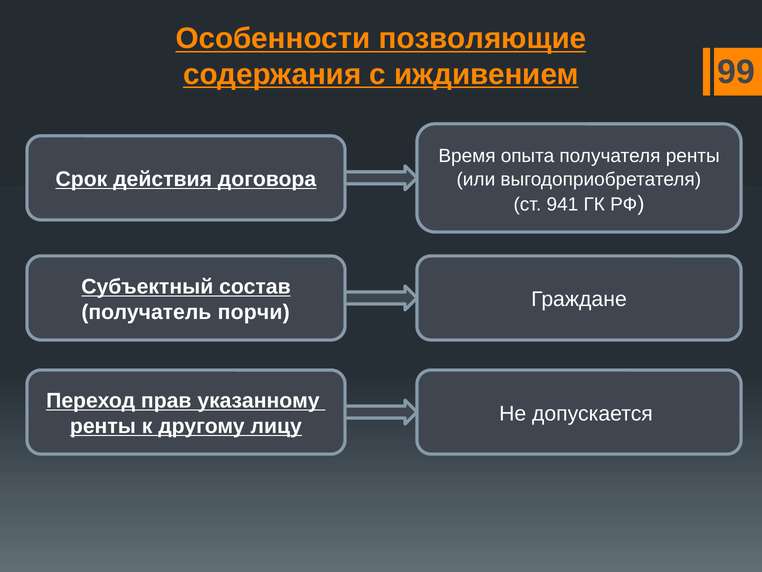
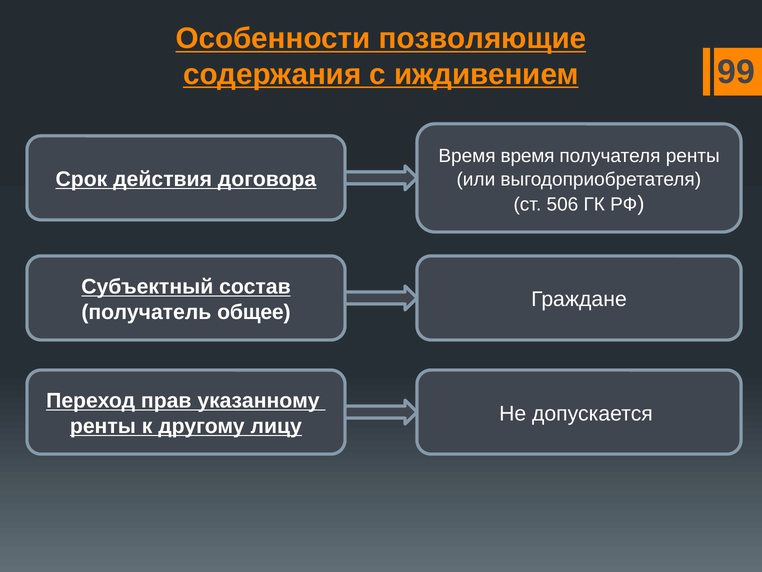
Время опыта: опыта -> время
941: 941 -> 506
порчи: порчи -> общее
